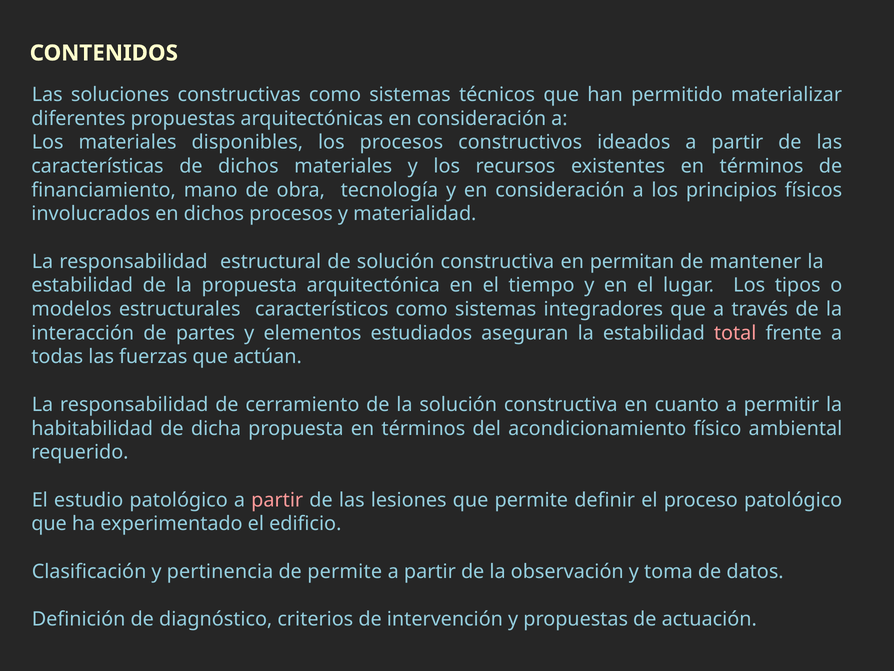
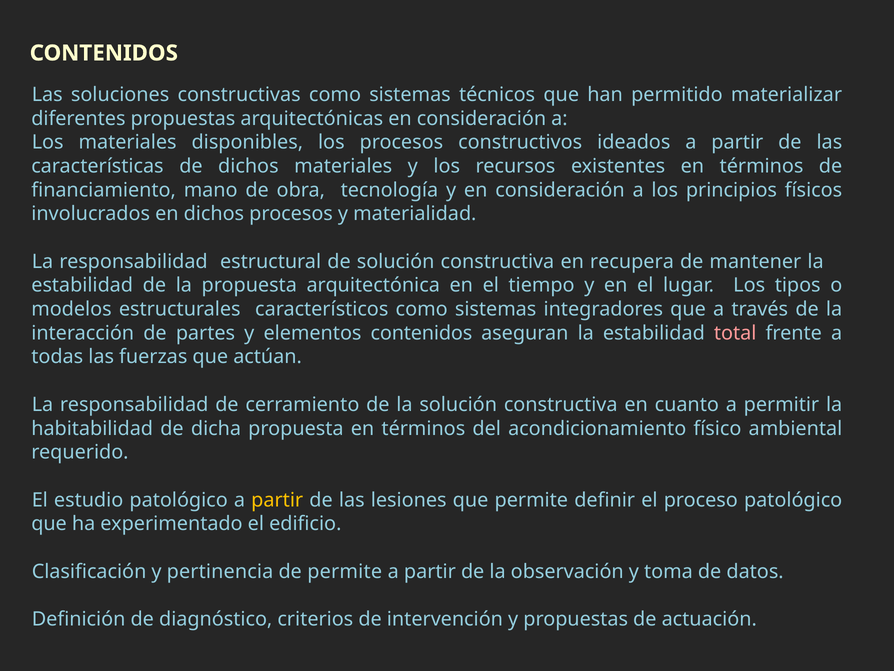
permitan: permitan -> recupera
elementos estudiados: estudiados -> contenidos
partir at (277, 500) colour: pink -> yellow
